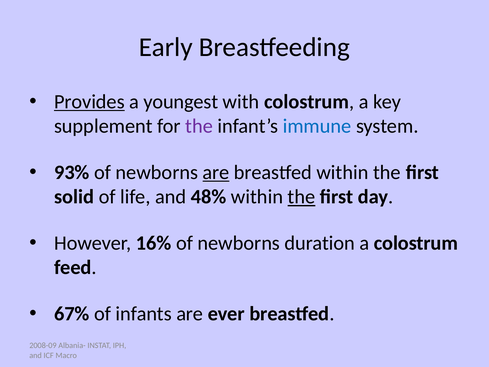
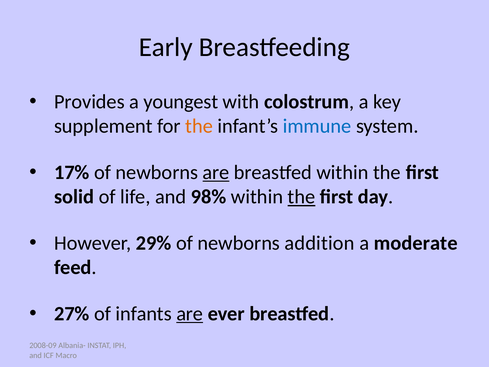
Provides underline: present -> none
the at (199, 126) colour: purple -> orange
93%: 93% -> 17%
48%: 48% -> 98%
16%: 16% -> 29%
duration: duration -> addition
a colostrum: colostrum -> moderate
67%: 67% -> 27%
are at (190, 314) underline: none -> present
